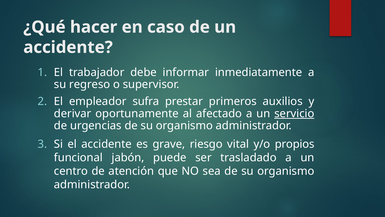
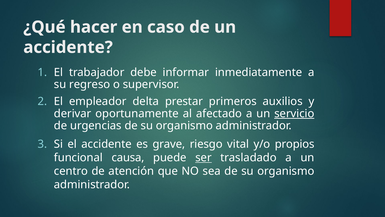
sufra: sufra -> delta
jabón: jabón -> causa
ser underline: none -> present
